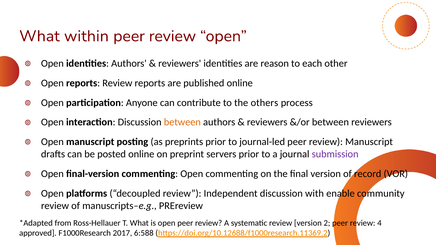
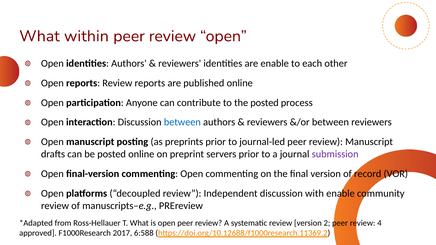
are reason: reason -> enable
the others: others -> posted
between at (182, 122) colour: orange -> blue
